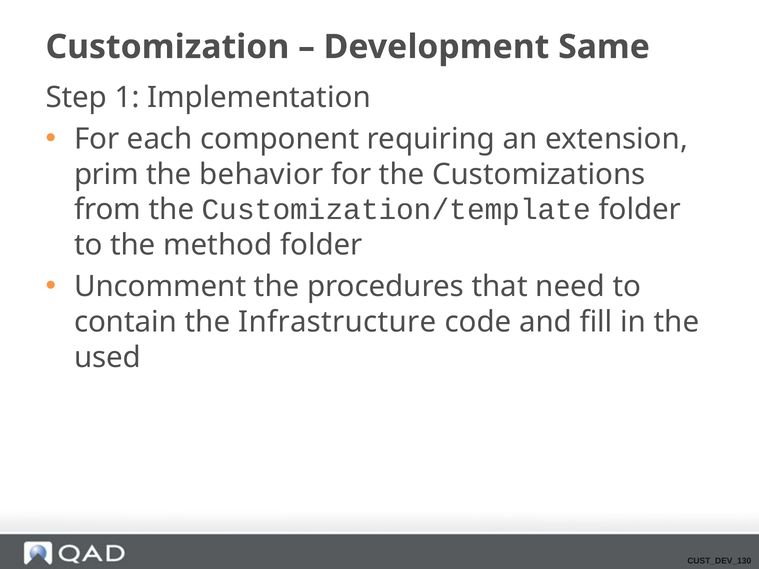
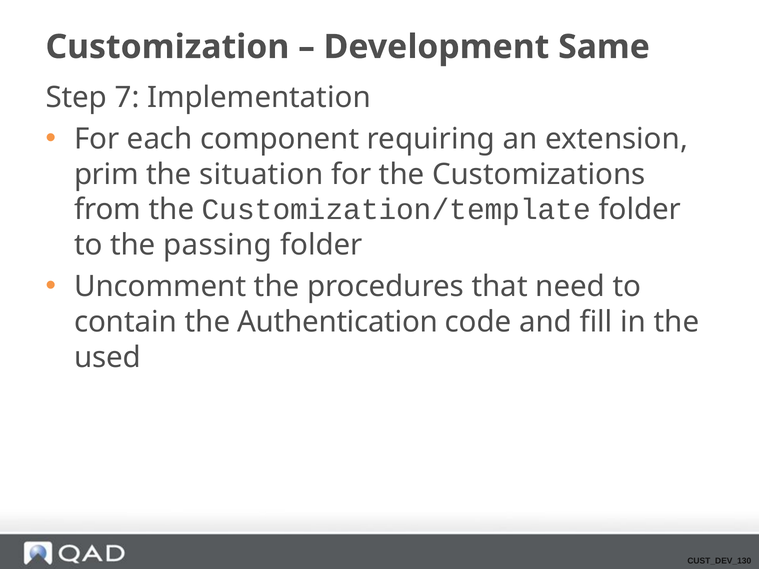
1: 1 -> 7
behavior: behavior -> situation
method: method -> passing
Infrastructure: Infrastructure -> Authentication
